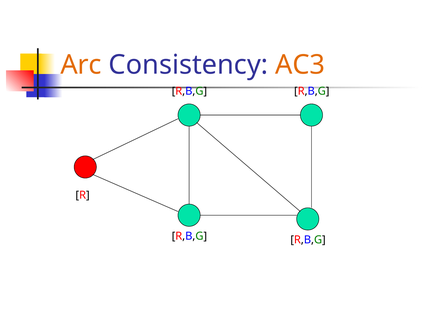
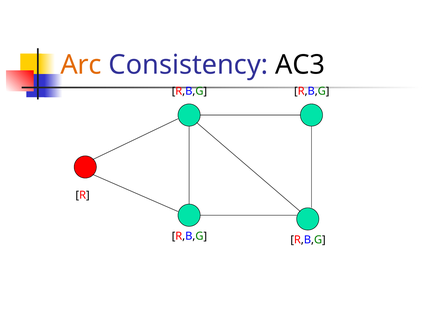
AC3 colour: orange -> black
